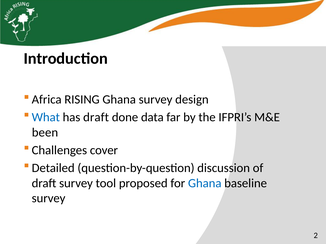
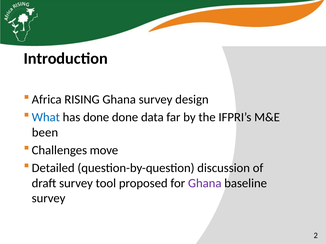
has draft: draft -> done
cover: cover -> move
Ghana at (205, 183) colour: blue -> purple
